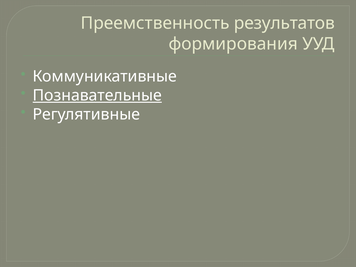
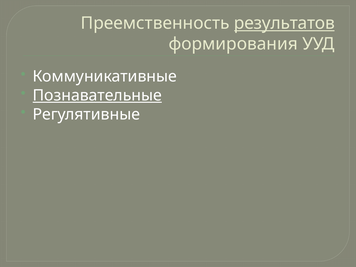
результатов underline: none -> present
